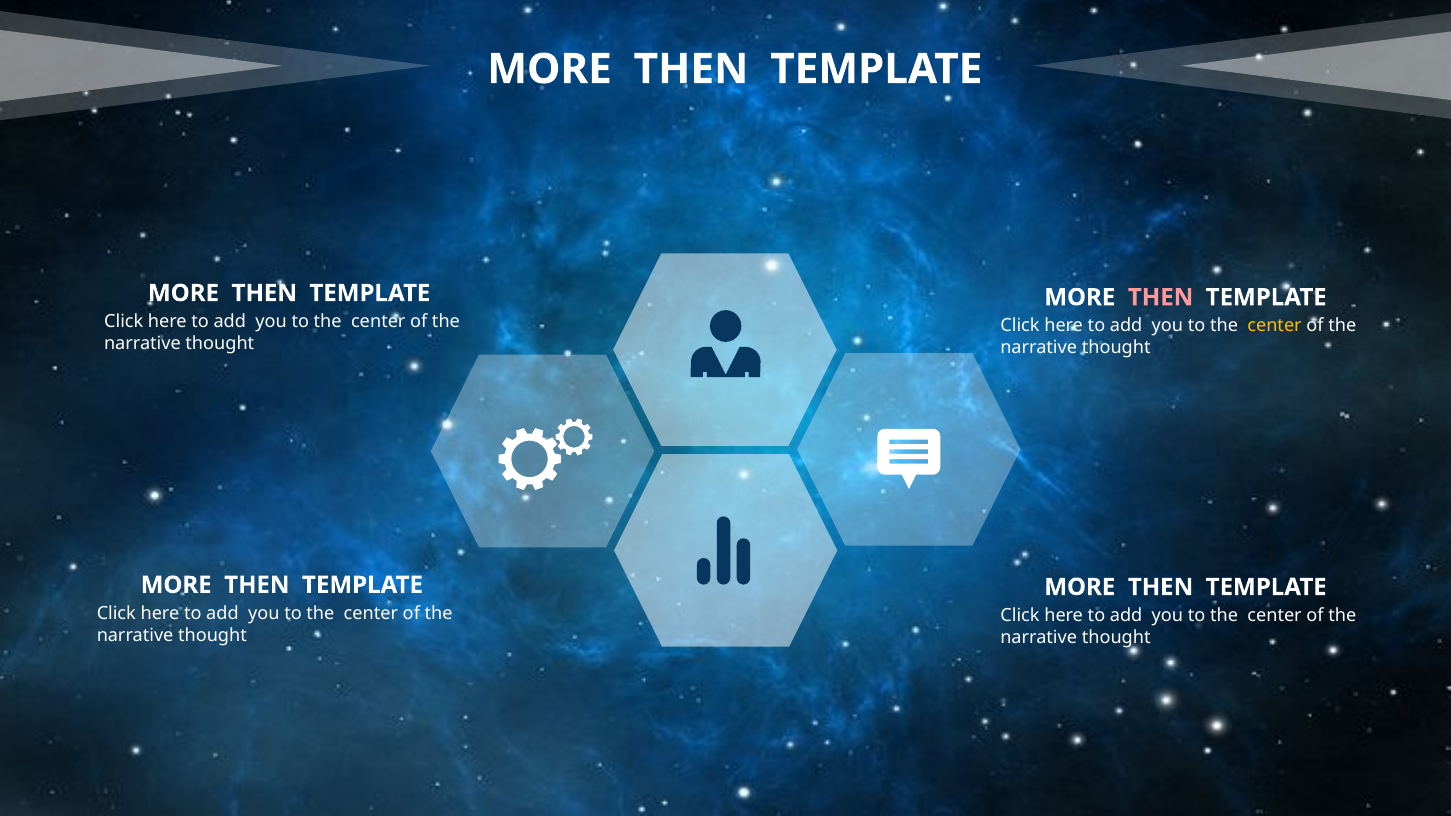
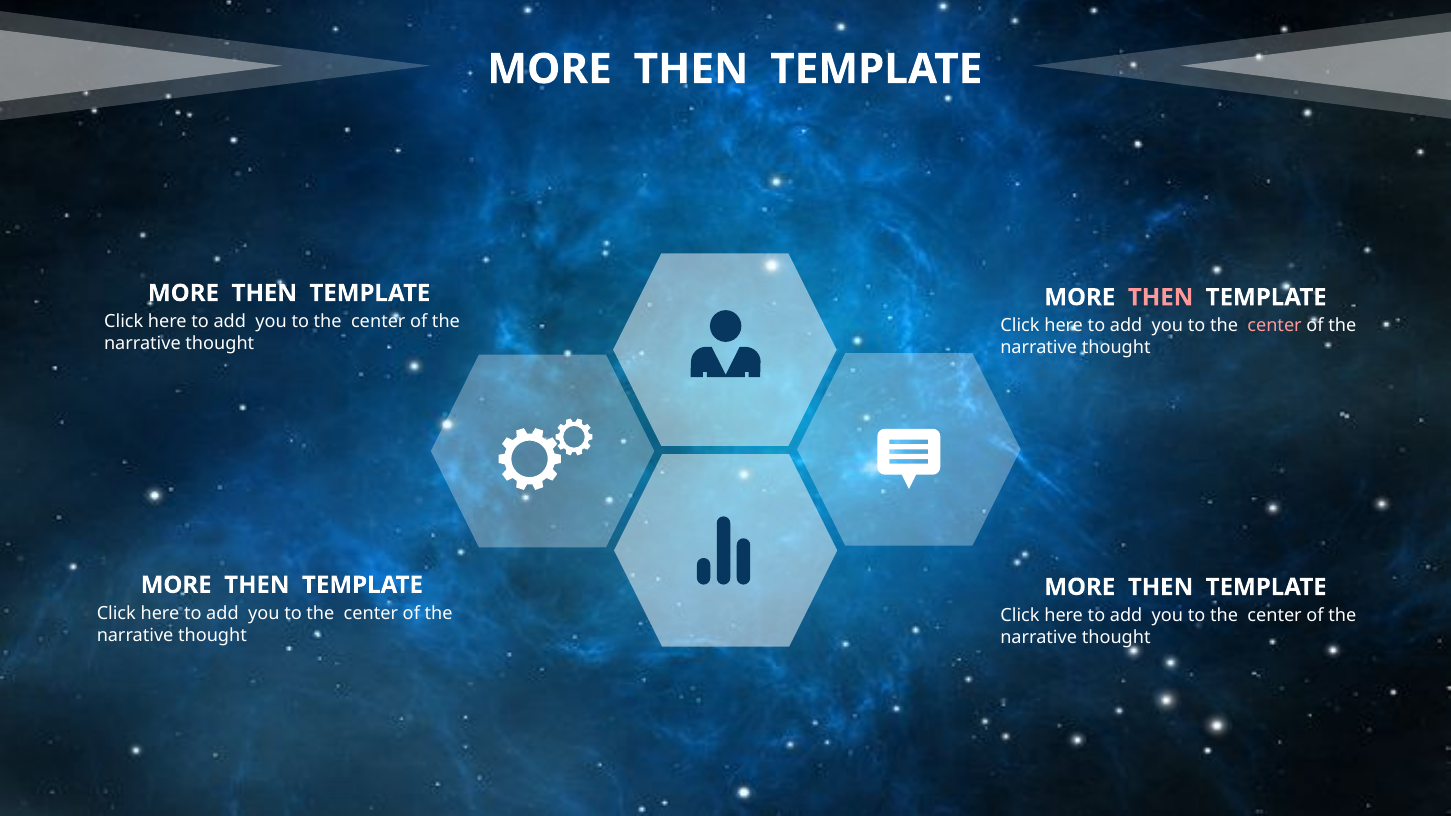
center at (1275, 326) colour: yellow -> pink
